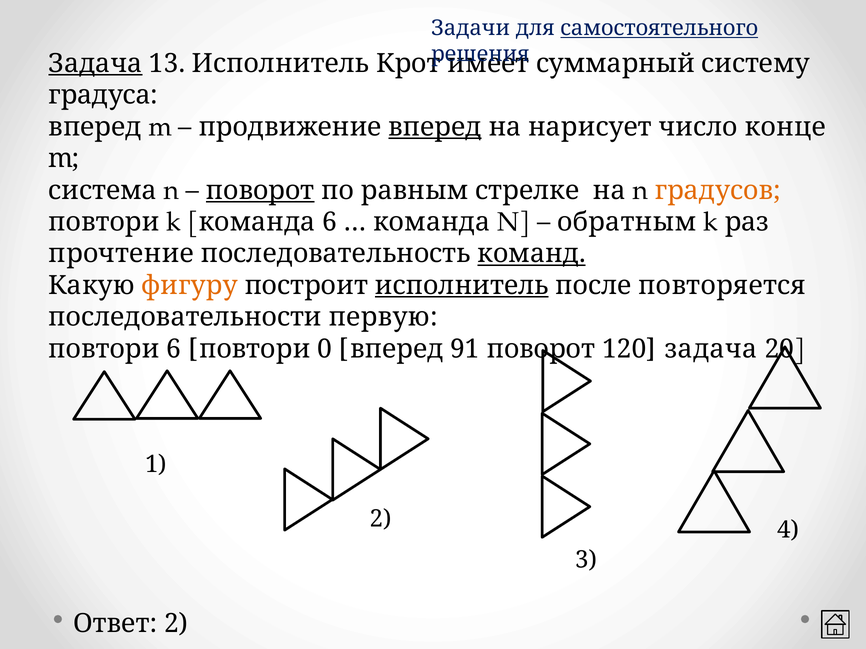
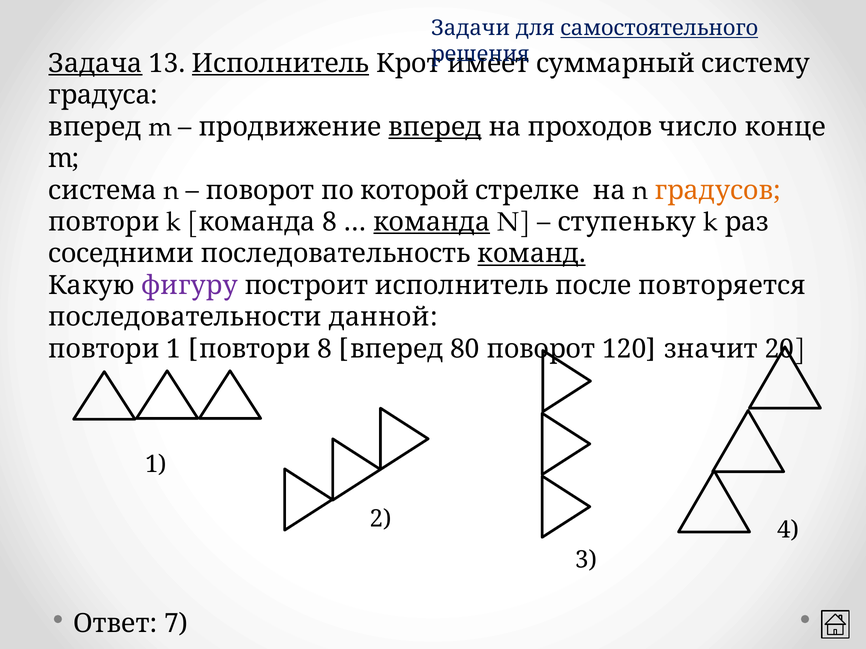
Исполнитель at (281, 63) underline: none -> present
нарисует: нарисует -> проходов
поворот at (260, 190) underline: present -> none
равным: равным -> которой
команда 6: 6 -> 8
команда at (432, 222) underline: none -> present
обратным: обратным -> ступеньку
прочтение: прочтение -> соседними
фигуру colour: orange -> purple
исполнитель at (462, 286) underline: present -> none
первую: первую -> данной
повтори 6: 6 -> 1
повтори 0: 0 -> 8
91: 91 -> 80
120 задача: задача -> значит
Ответ 2: 2 -> 7
